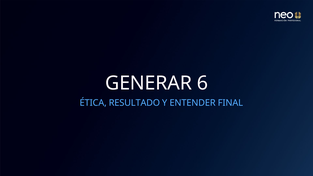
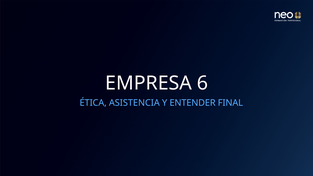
GENERAR: GENERAR -> EMPRESA
RESULTADO: RESULTADO -> ASISTENCIA
